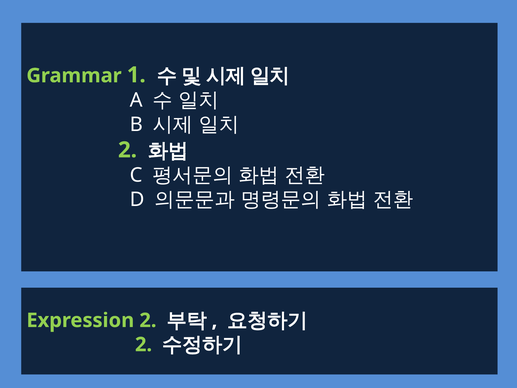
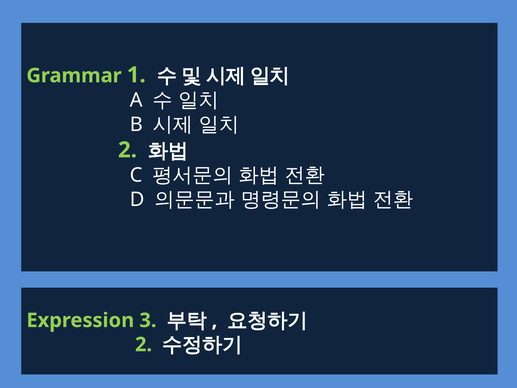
Expression 2: 2 -> 3
